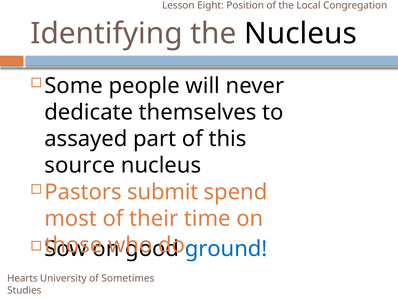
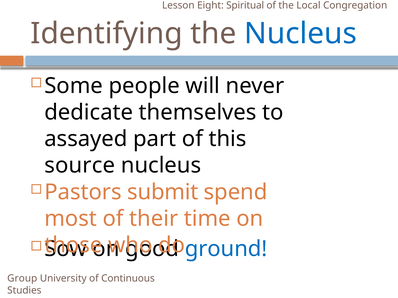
Position: Position -> Spiritual
Nucleus at (301, 34) colour: black -> blue
Hearts: Hearts -> Group
Sometimes: Sometimes -> Continuous
